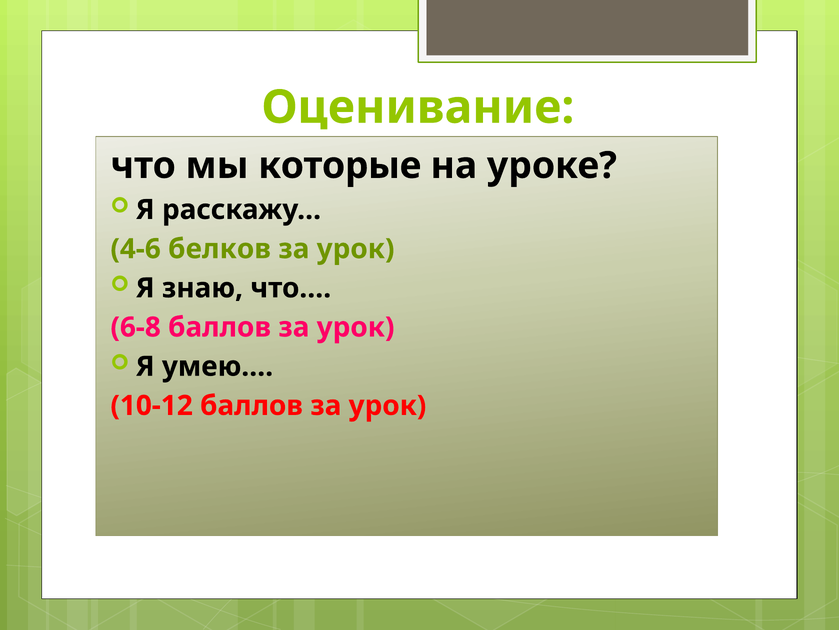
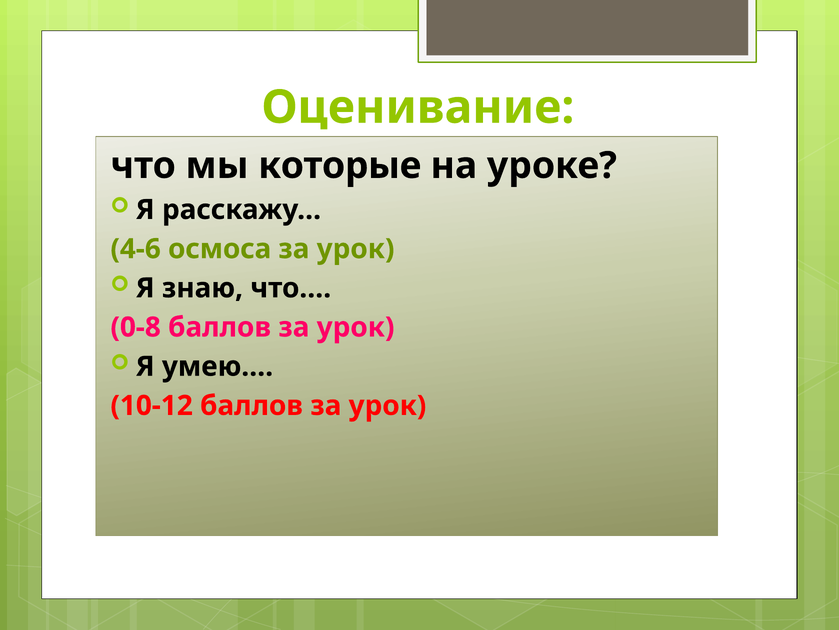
белков: белков -> осмоса
6-8: 6-8 -> 0-8
